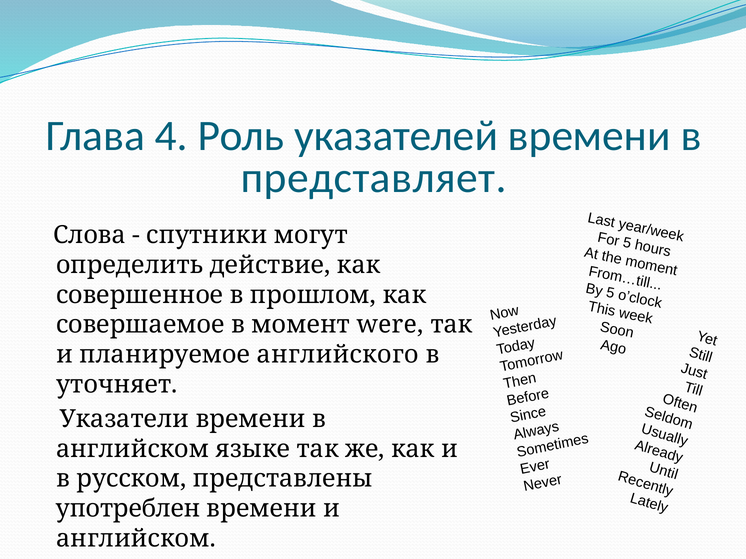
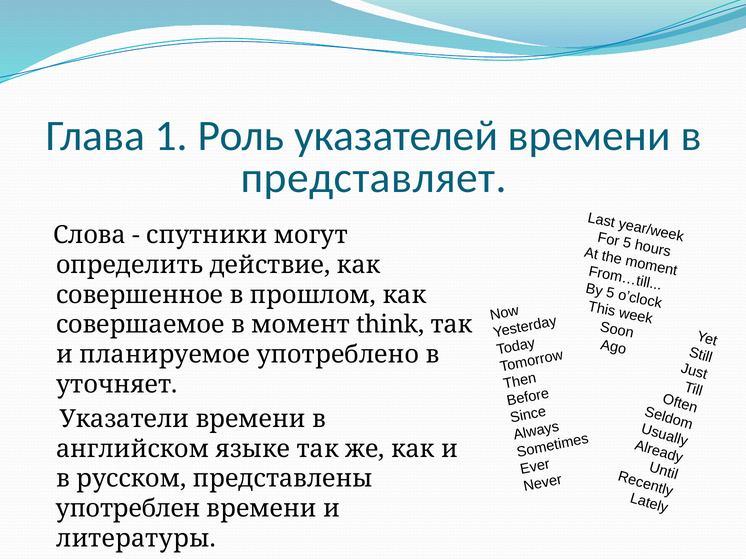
4: 4 -> 1
were: were -> think
английского: английского -> употреблено
английском at (136, 539): английском -> литературы
